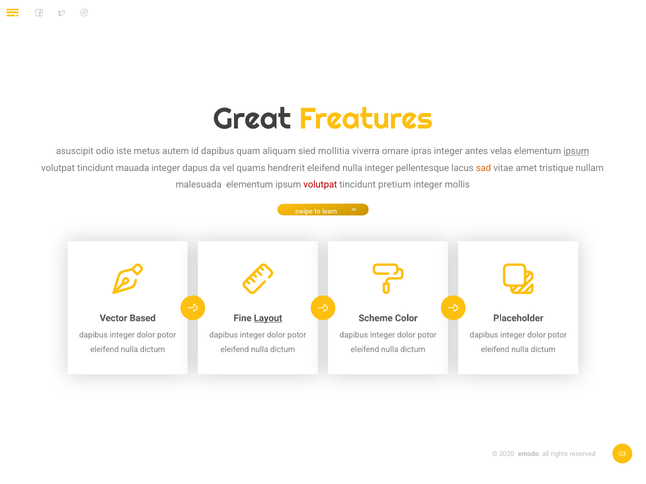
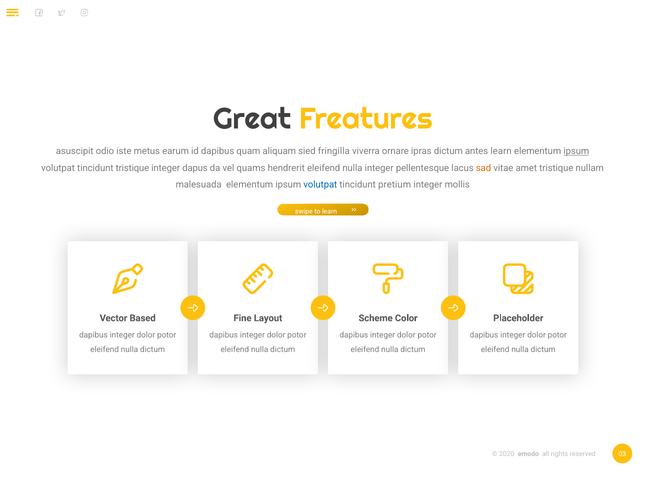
autem: autem -> earum
mollitia: mollitia -> fringilla
ipras integer: integer -> dictum
antes velas: velas -> learn
tincidunt mauada: mauada -> tristique
volutpat at (320, 185) colour: red -> blue
Layout underline: present -> none
